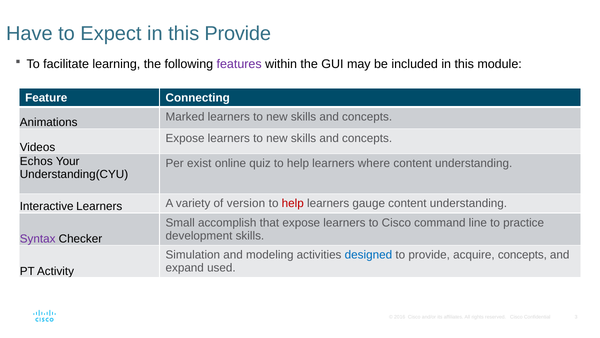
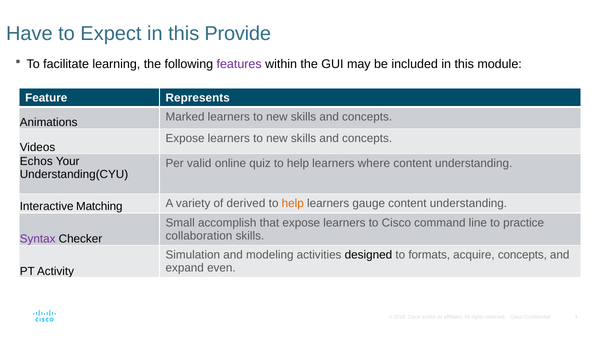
Connecting: Connecting -> Represents
exist: exist -> valid
Interactive Learners: Learners -> Matching
version: version -> derived
help at (293, 203) colour: red -> orange
development: development -> collaboration
designed colour: blue -> black
to provide: provide -> formats
used: used -> even
